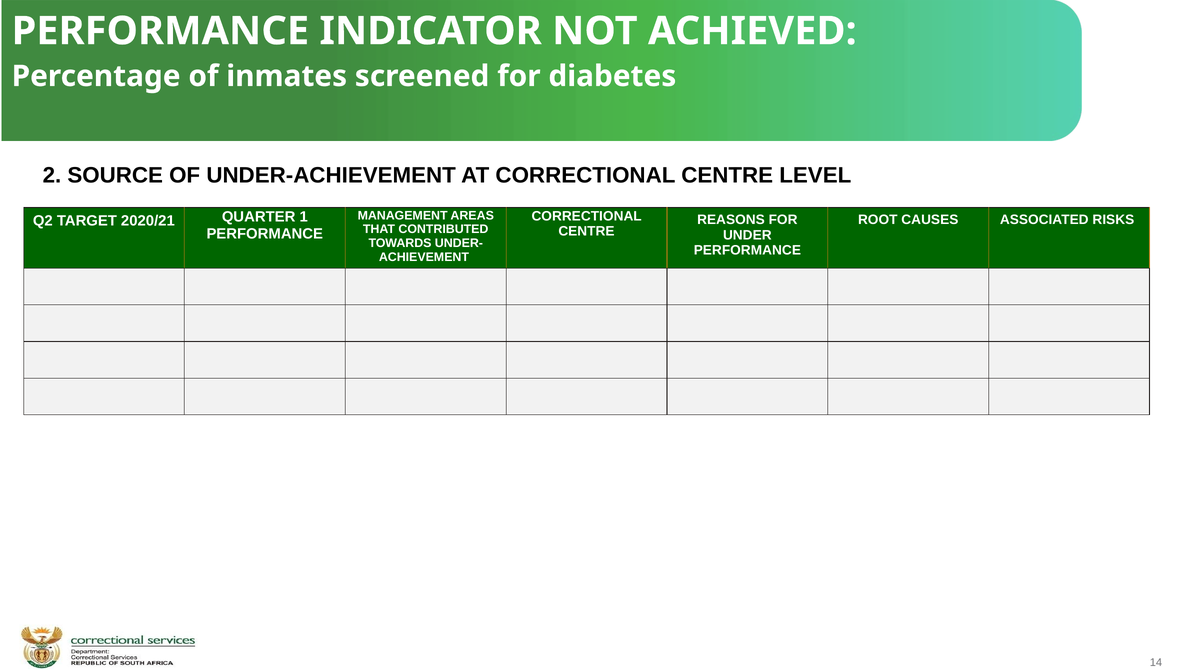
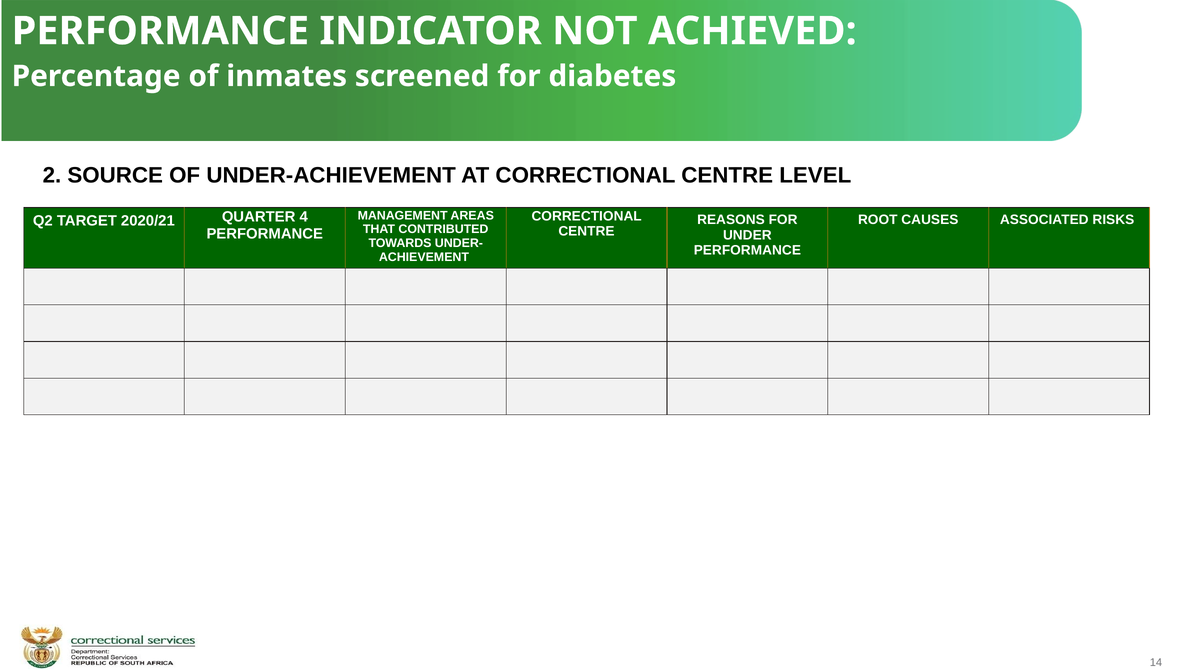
1: 1 -> 4
